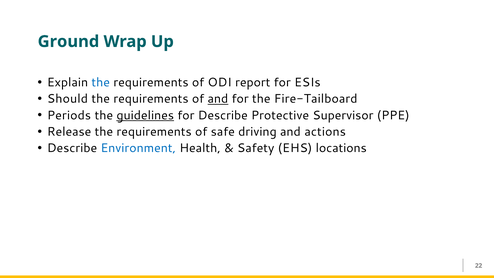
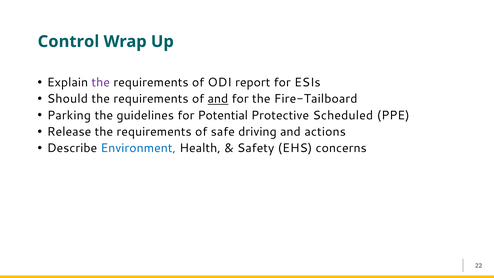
Ground: Ground -> Control
the at (101, 82) colour: blue -> purple
Periods: Periods -> Parking
guidelines underline: present -> none
for Describe: Describe -> Potential
Supervisor: Supervisor -> Scheduled
locations: locations -> concerns
